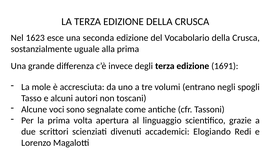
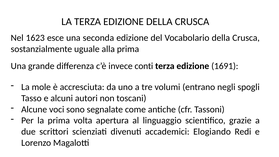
degli: degli -> conti
